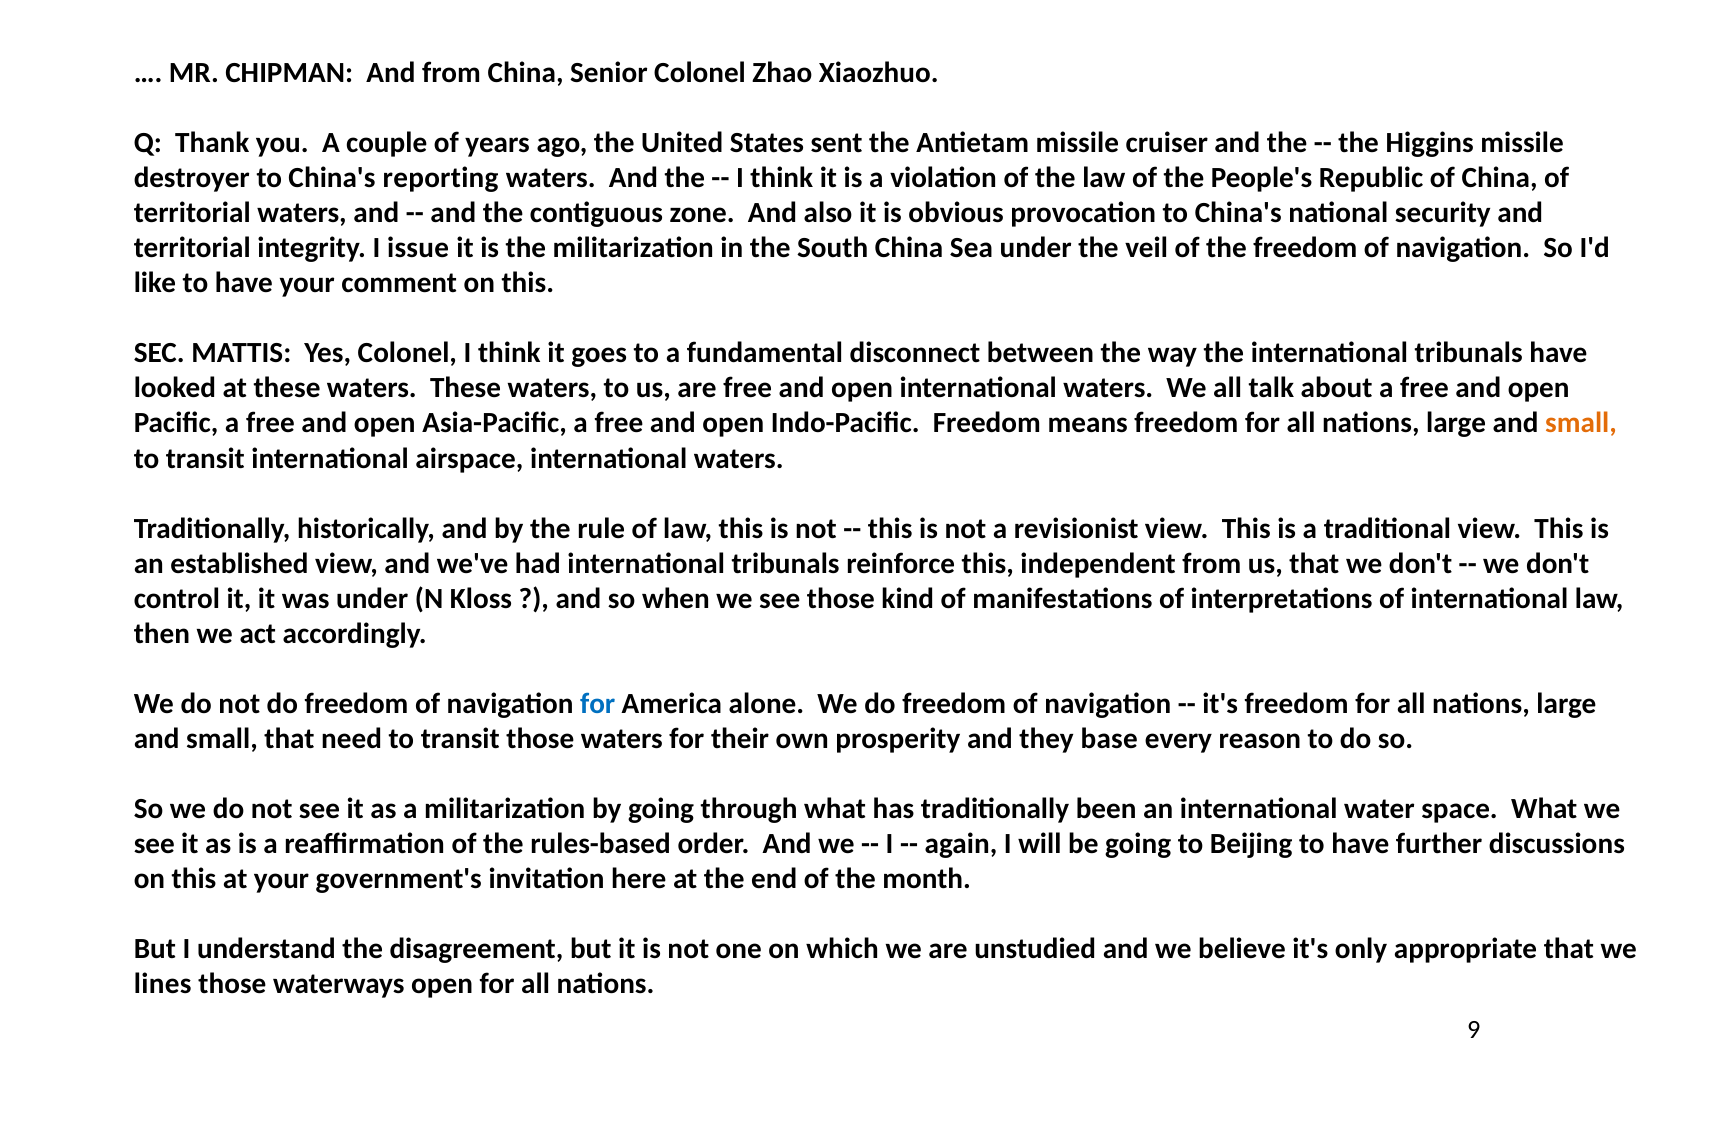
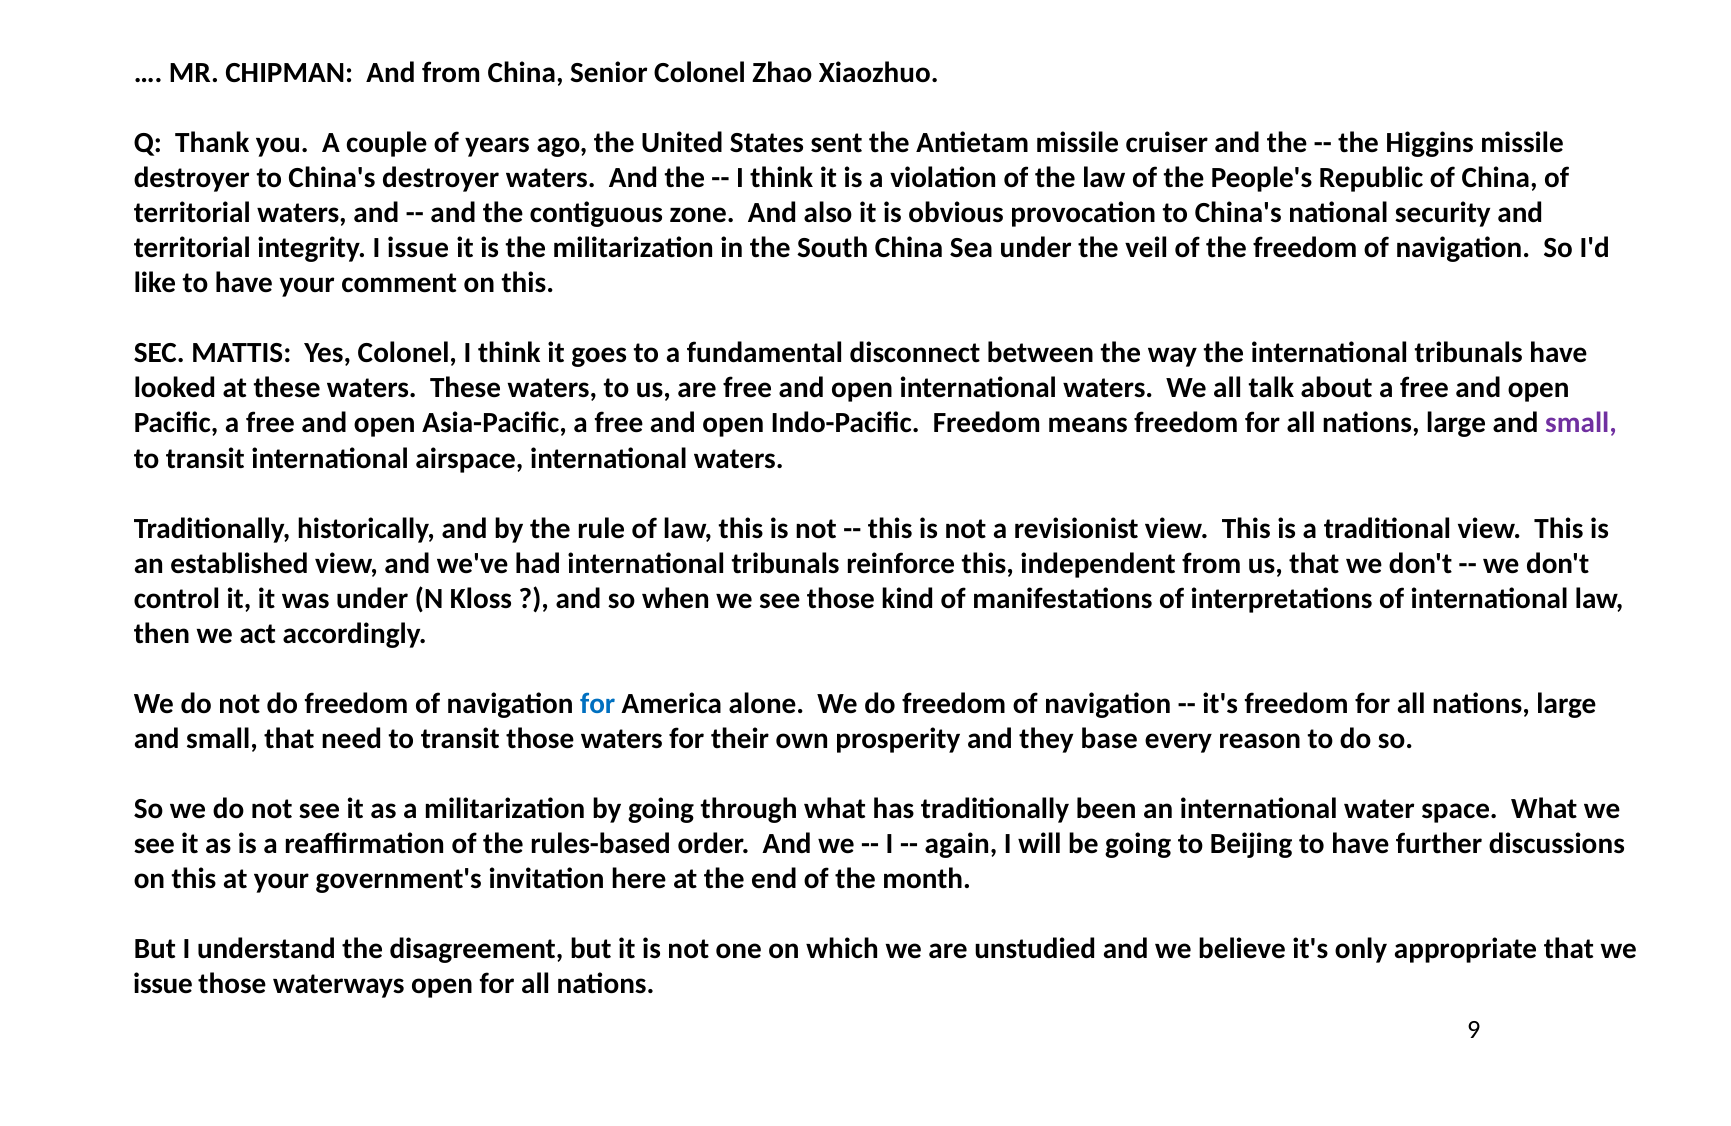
China's reporting: reporting -> destroyer
small at (1581, 423) colour: orange -> purple
lines at (163, 984): lines -> issue
